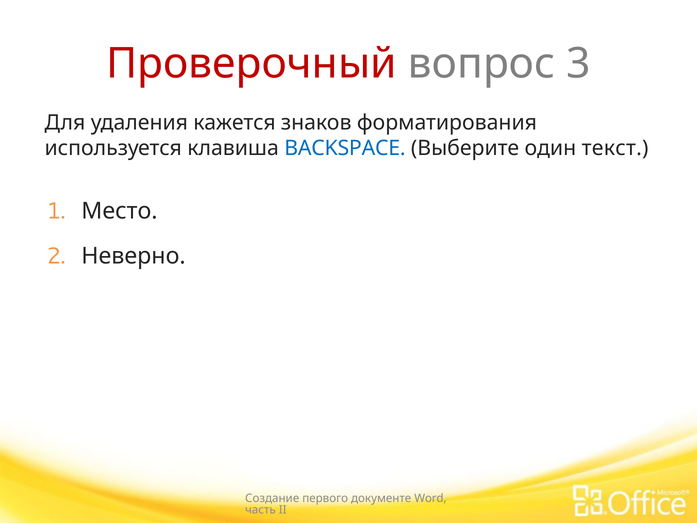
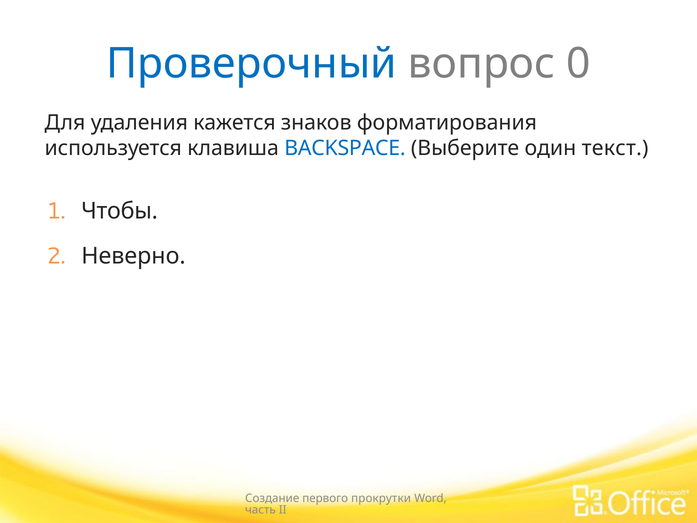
Проверочный colour: red -> blue
3: 3 -> 0
Место: Место -> Чтобы
документе: документе -> прокрутки
